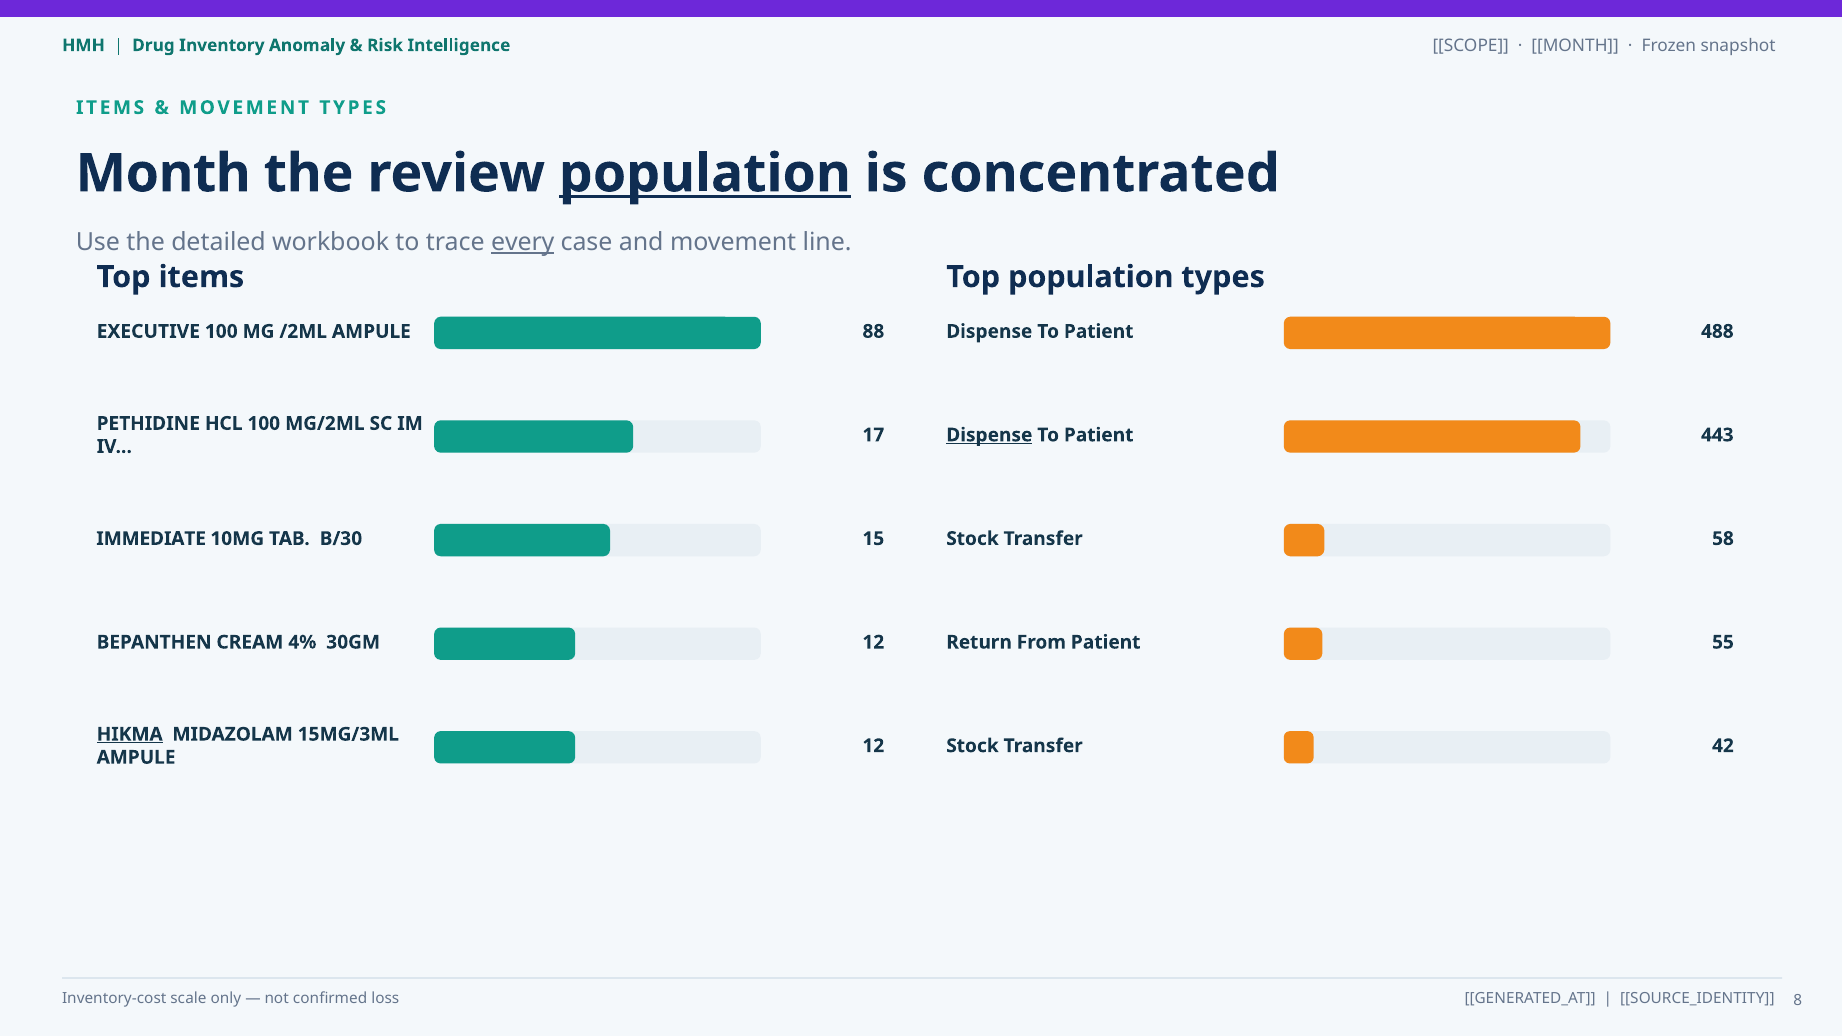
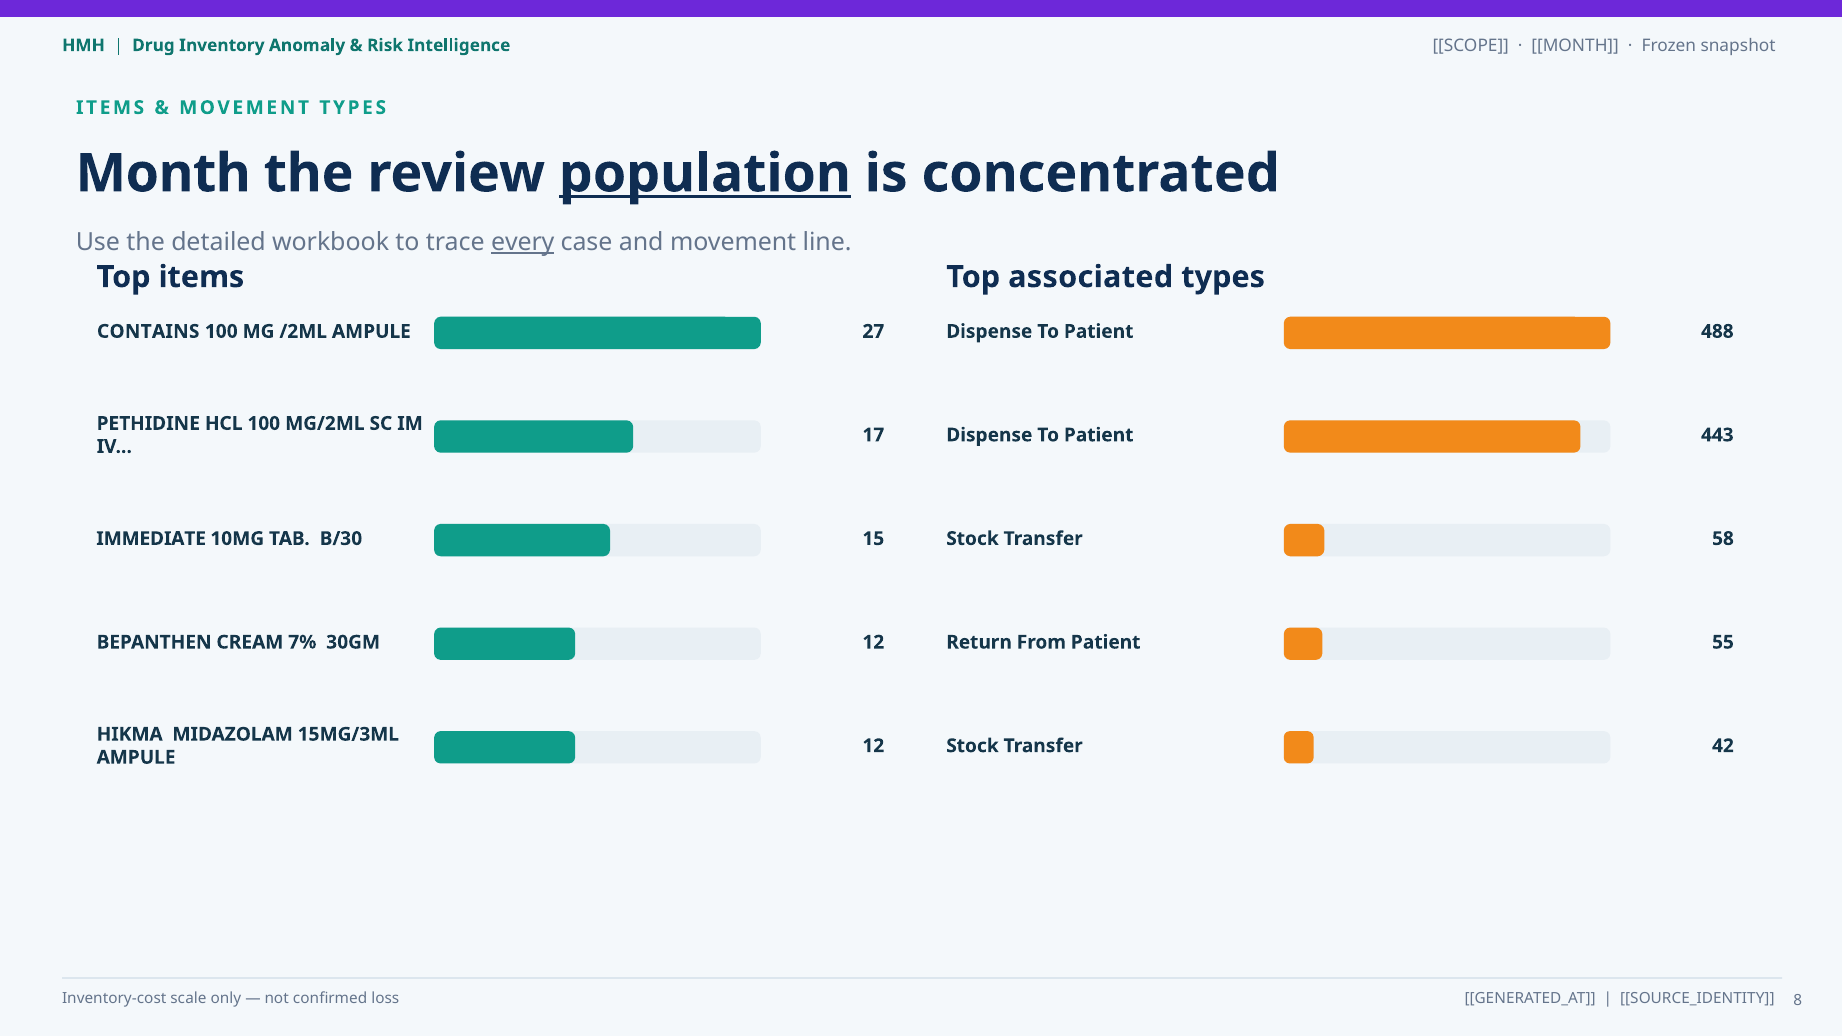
Top population: population -> associated
EXECUTIVE: EXECUTIVE -> CONTAINS
88: 88 -> 27
Dispense at (989, 435) underline: present -> none
4%: 4% -> 7%
HIKMA underline: present -> none
